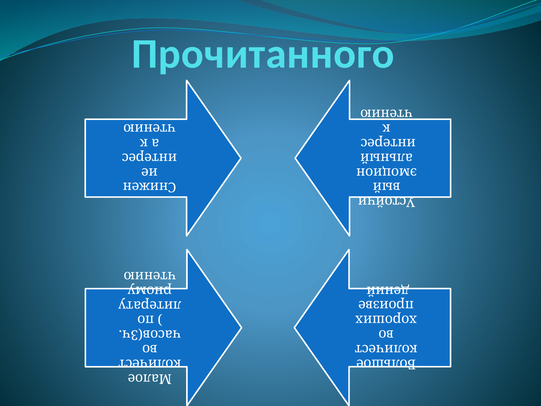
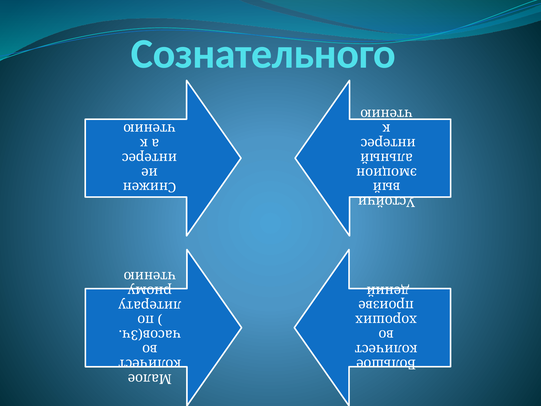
Прочитанного: Прочитанного -> Сознательного
